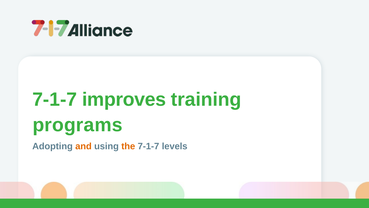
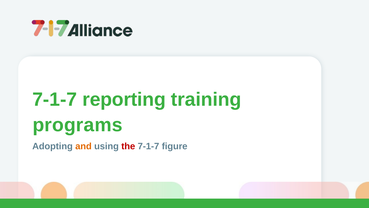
improves: improves -> reporting
the colour: orange -> red
levels: levels -> figure
